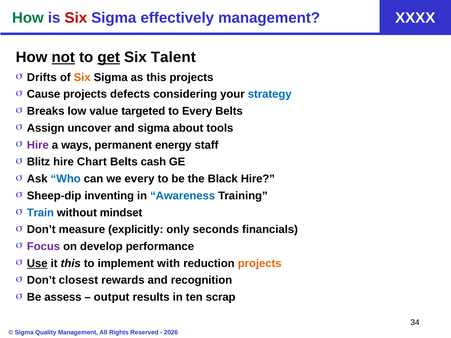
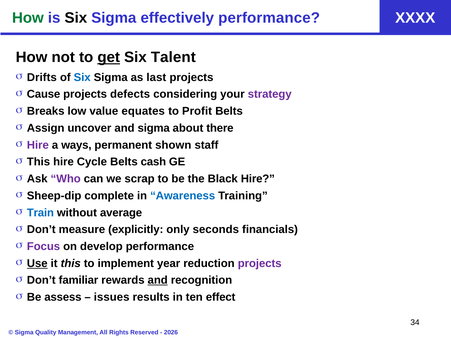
Six at (76, 18) colour: red -> black
effectively management: management -> performance
not underline: present -> none
Six at (82, 77) colour: orange -> blue
as this: this -> last
strategy colour: blue -> purple
targeted: targeted -> equates
to Every: Every -> Profit
tools: tools -> there
energy: energy -> shown
Blitz at (39, 162): Blitz -> This
Chart: Chart -> Cycle
Who colour: blue -> purple
we every: every -> scrap
inventing: inventing -> complete
mindset: mindset -> average
with: with -> year
projects at (260, 264) colour: orange -> purple
closest: closest -> familiar
and at (158, 280) underline: none -> present
output: output -> issues
scrap: scrap -> effect
